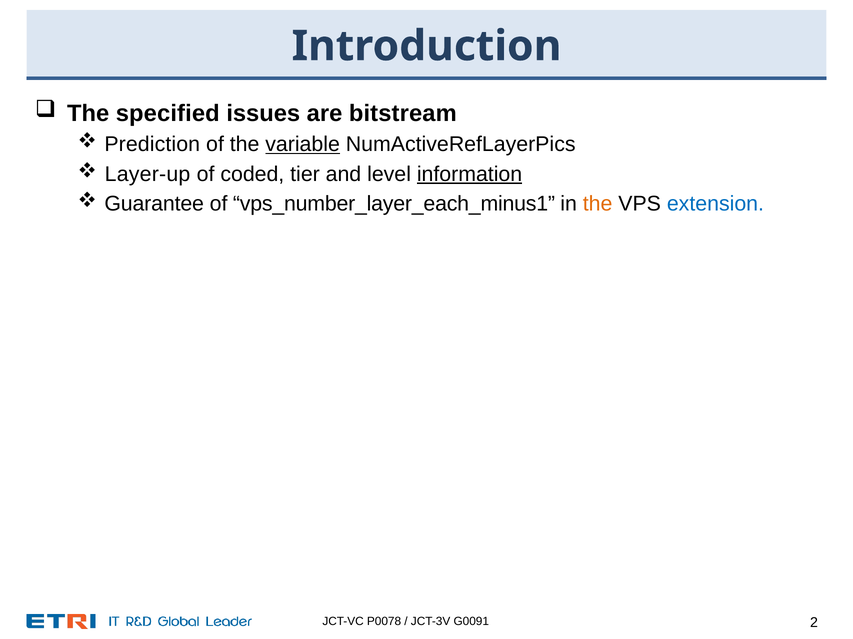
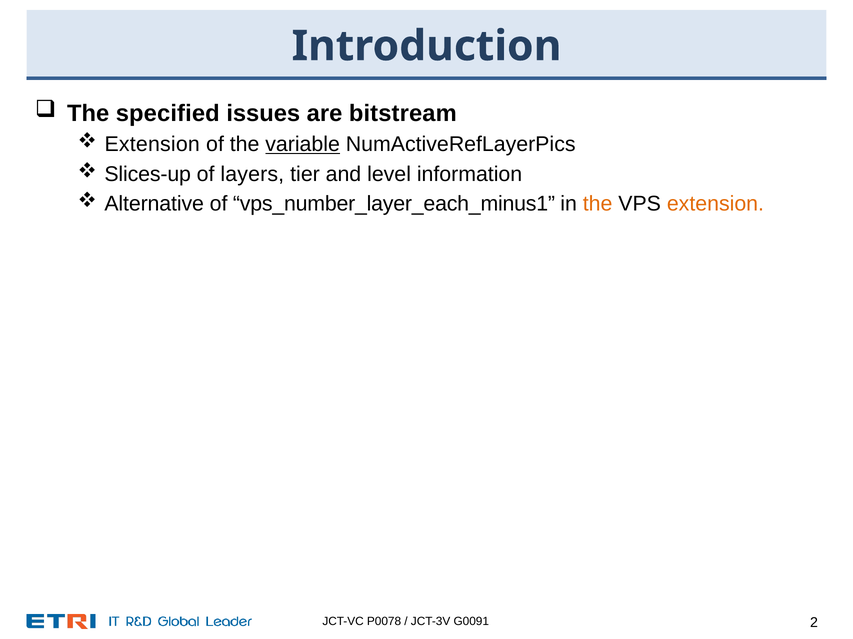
Prediction at (152, 144): Prediction -> Extension
Layer-up: Layer-up -> Slices-up
coded: coded -> layers
information underline: present -> none
Guarantee: Guarantee -> Alternative
extension at (715, 204) colour: blue -> orange
